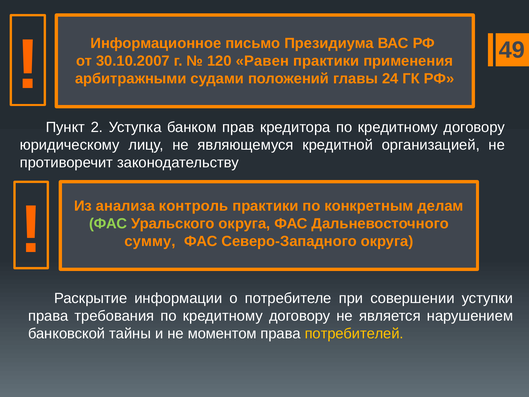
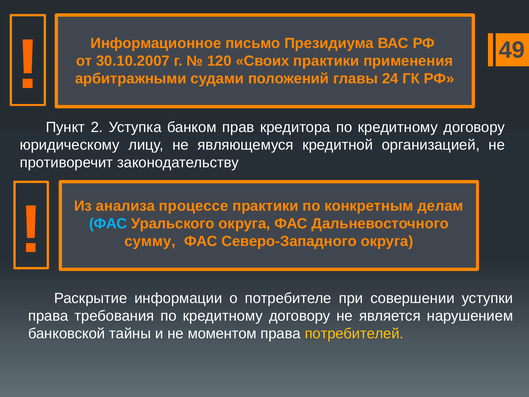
Равен: Равен -> Своих
контроль: контроль -> процессе
ФАС at (108, 223) colour: light green -> light blue
